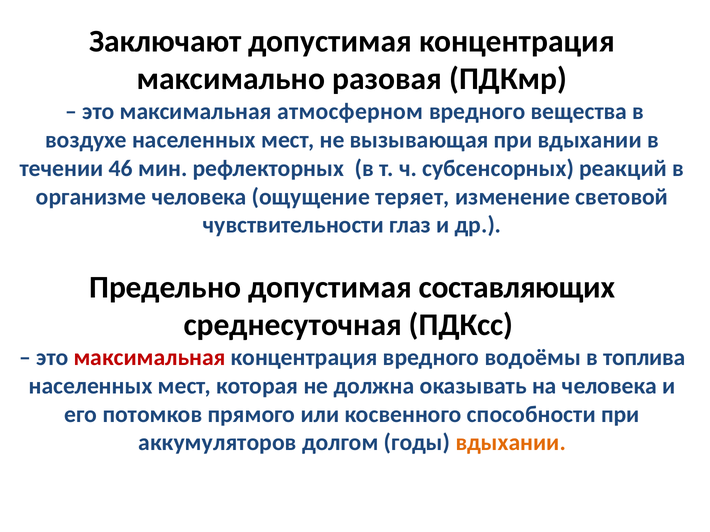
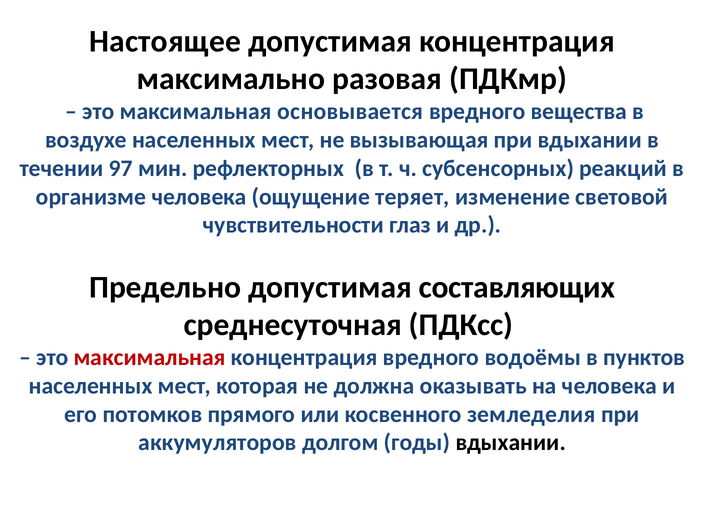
Заключают: Заключают -> Настоящее
атмосферном: атмосферном -> основывается
46: 46 -> 97
топлива: топлива -> пунктов
способности: способности -> земледелия
вдыхании at (511, 443) colour: orange -> black
